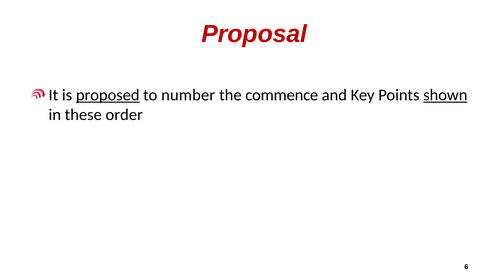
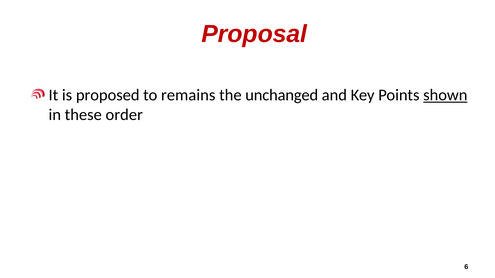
proposed underline: present -> none
number: number -> remains
commence: commence -> unchanged
